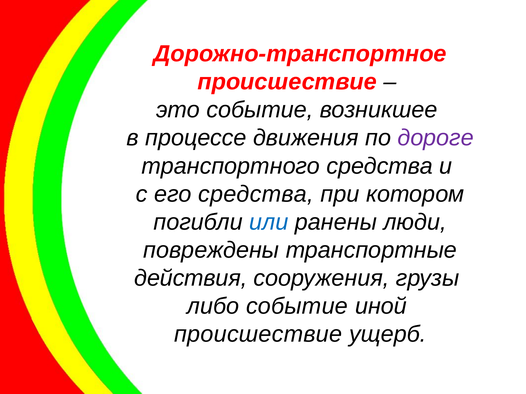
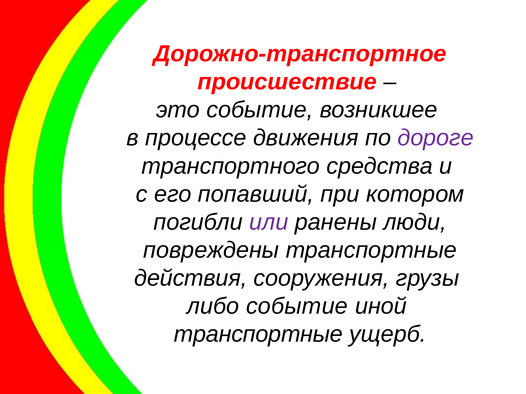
его средства: средства -> попавший
или colour: blue -> purple
происшествие at (258, 335): происшествие -> транспортные
